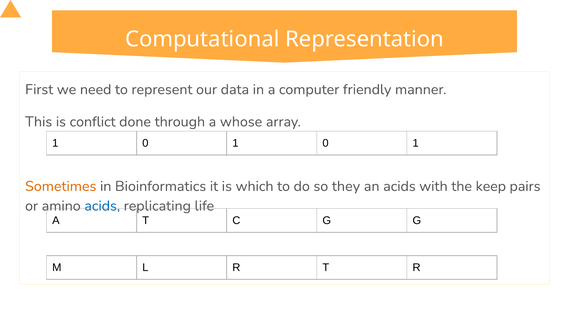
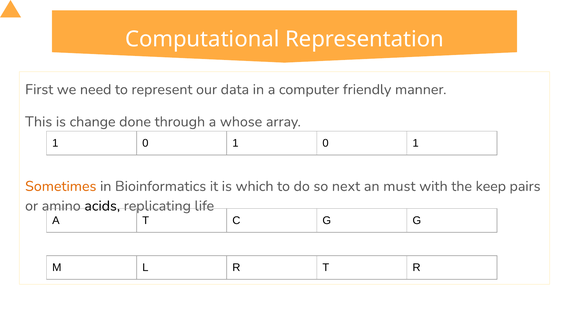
conflict: conflict -> change
they: they -> next
an acids: acids -> must
acids at (102, 206) colour: blue -> black
